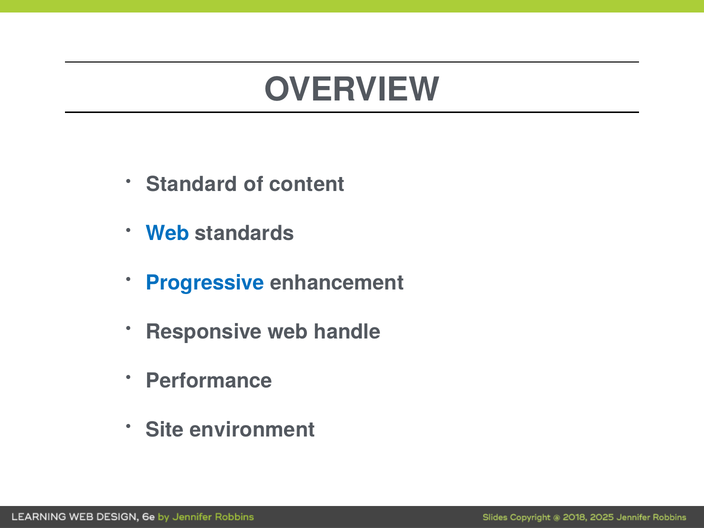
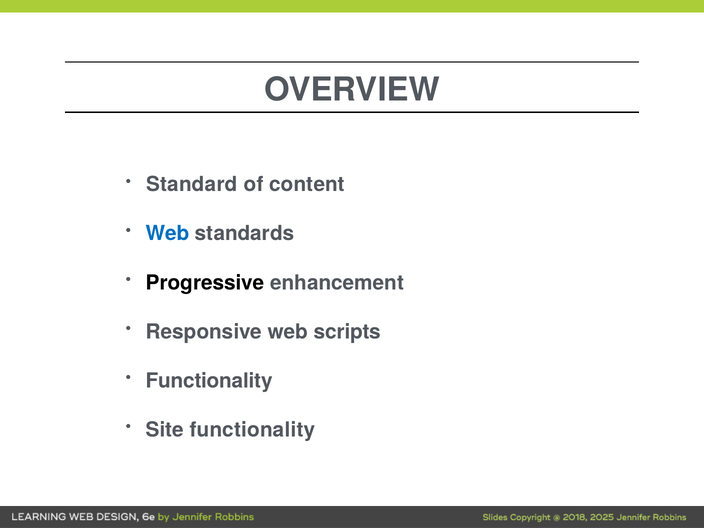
Progressive colour: blue -> black
handle: handle -> scripts
Performance at (209, 381): Performance -> Functionality
Site environment: environment -> functionality
